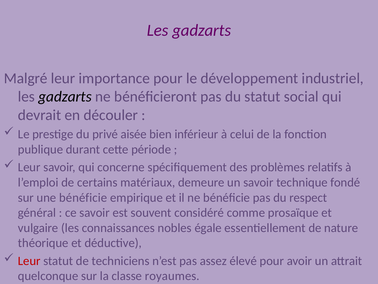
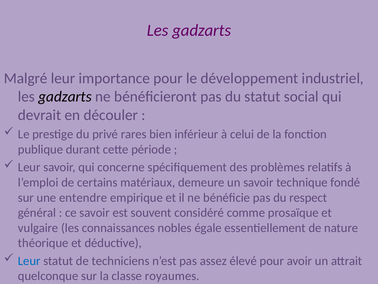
aisée: aisée -> rares
une bénéficie: bénéficie -> entendre
Leur at (29, 260) colour: red -> blue
